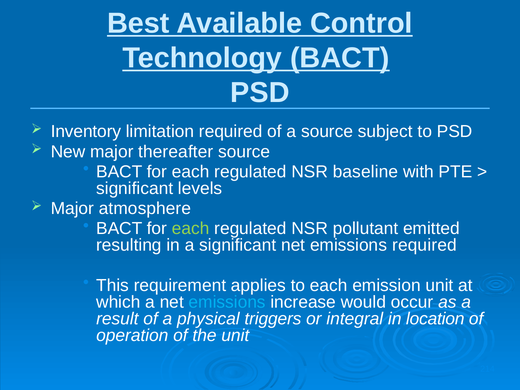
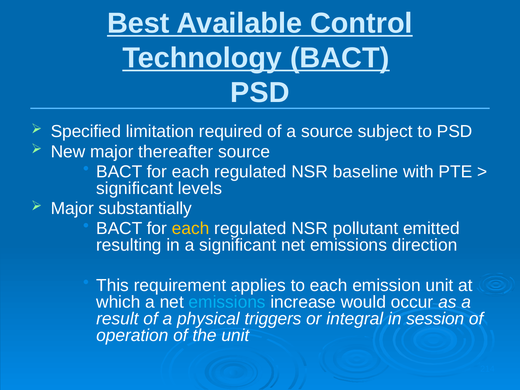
Inventory: Inventory -> Specified
atmosphere: atmosphere -> substantially
each at (191, 229) colour: light green -> yellow
emissions required: required -> direction
location: location -> session
